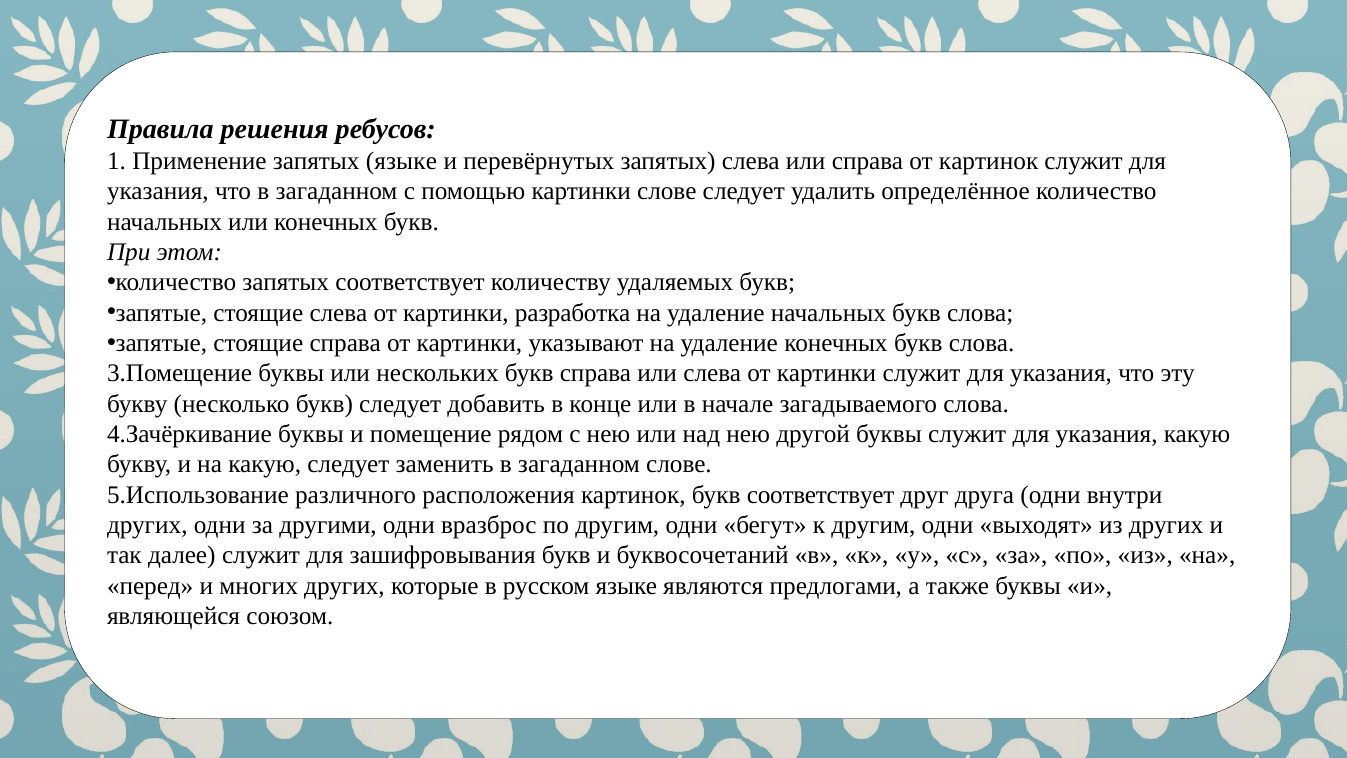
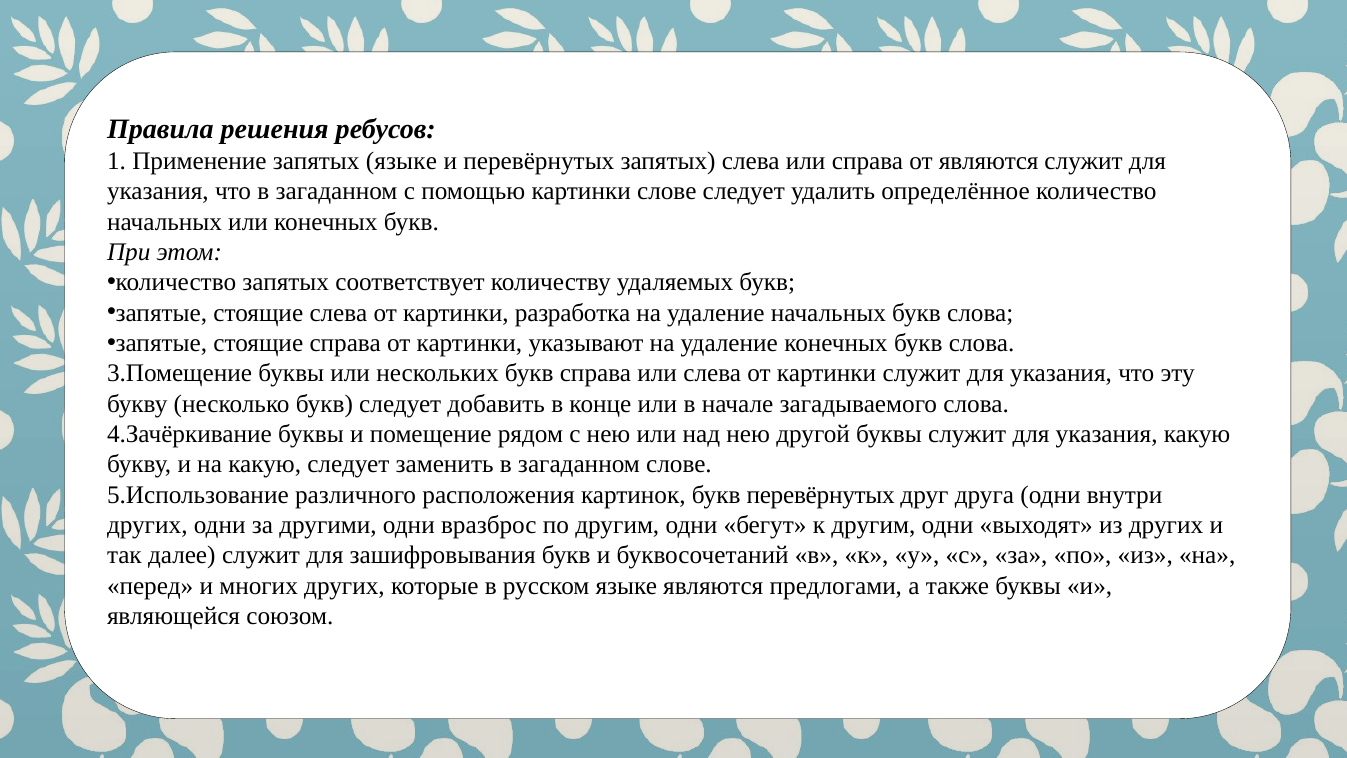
от картинок: картинок -> являются
букв соответствует: соответствует -> перевёрнутых
